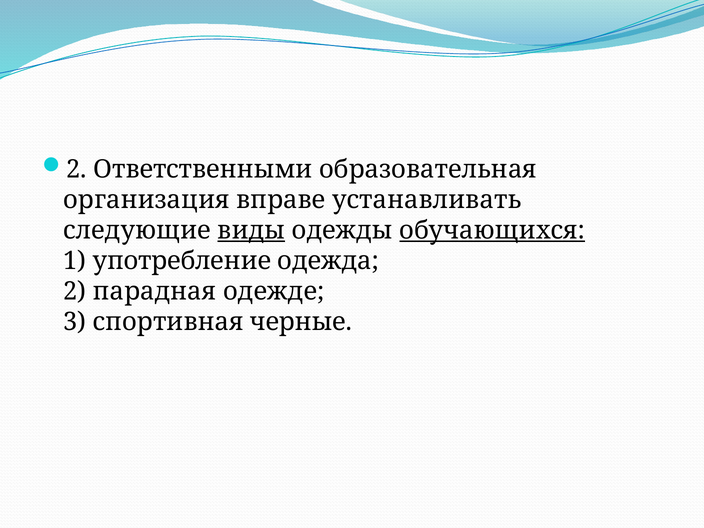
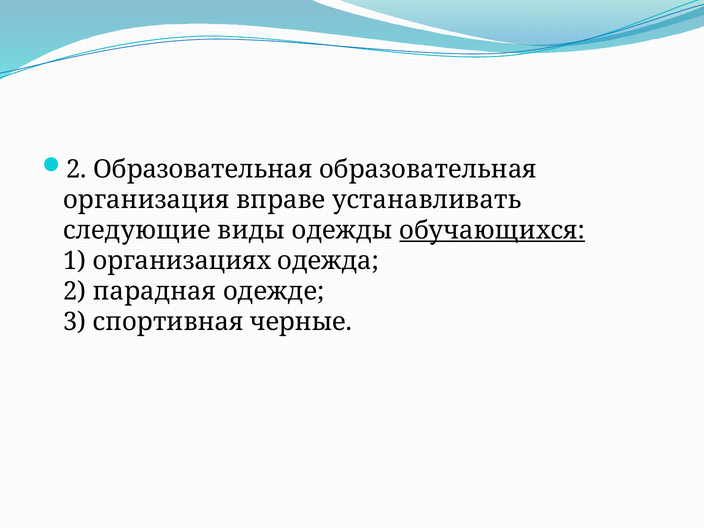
2 Ответственными: Ответственными -> Образовательная
виды underline: present -> none
употребление: употребление -> организациях
